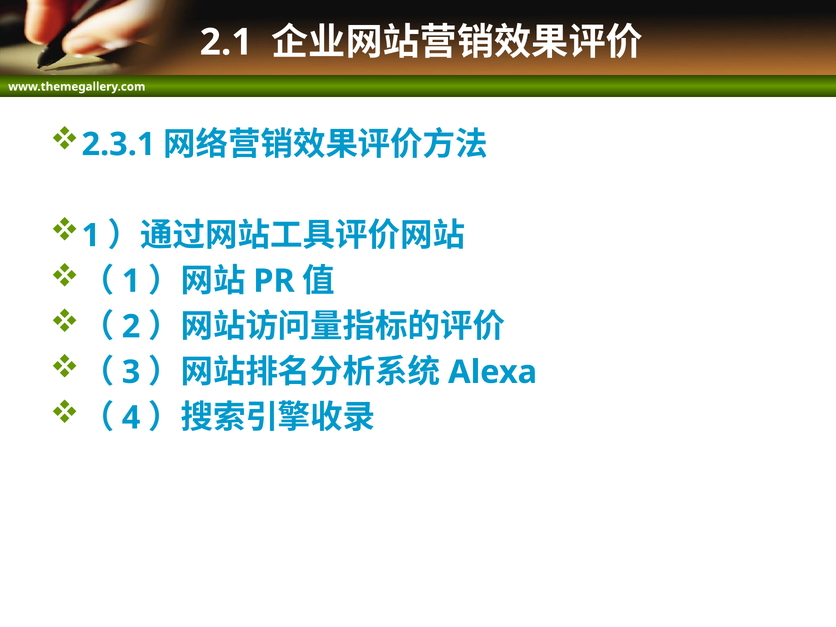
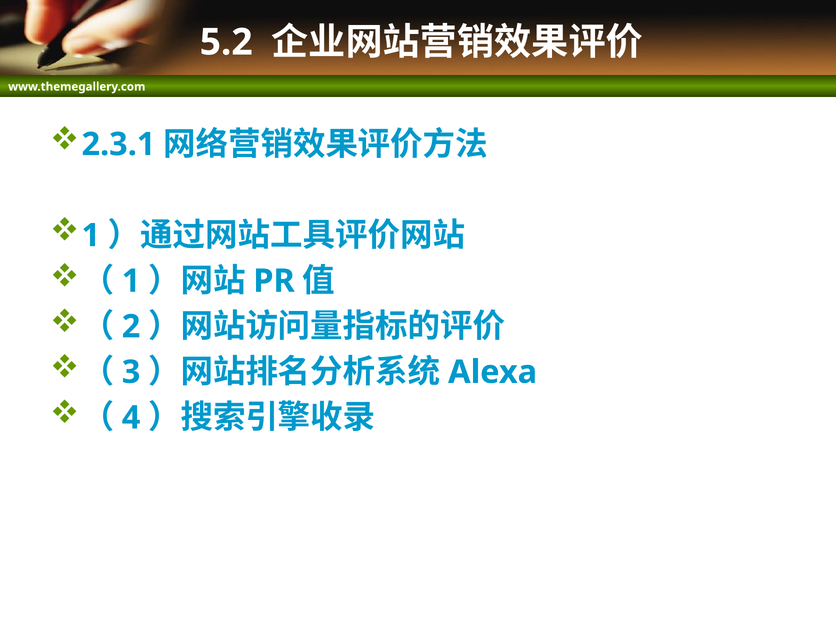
2.1: 2.1 -> 5.2
